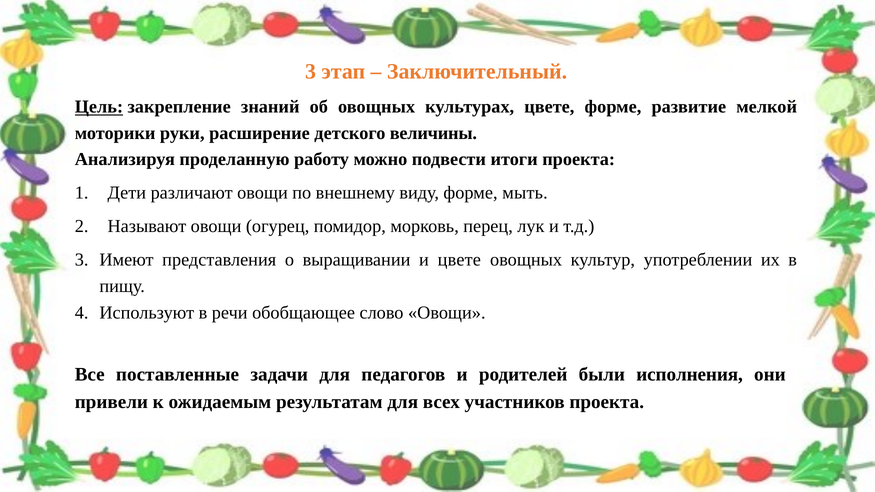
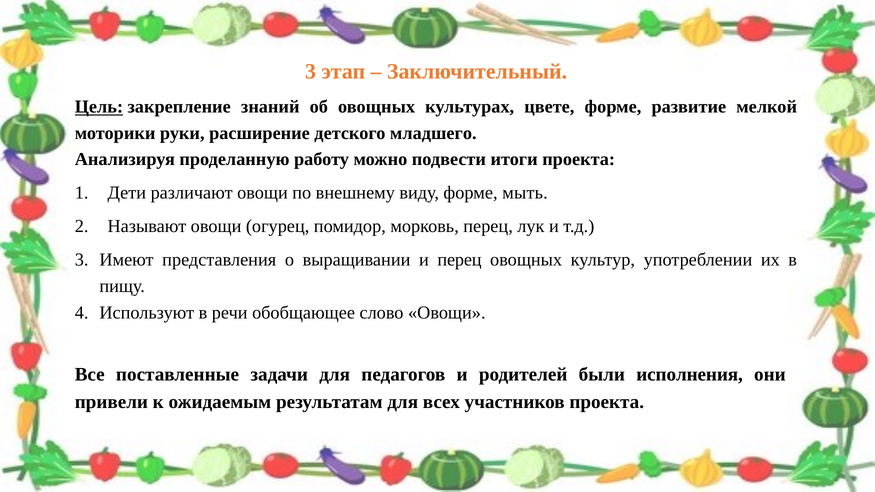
величины: величины -> младшего
и цвете: цвете -> перец
